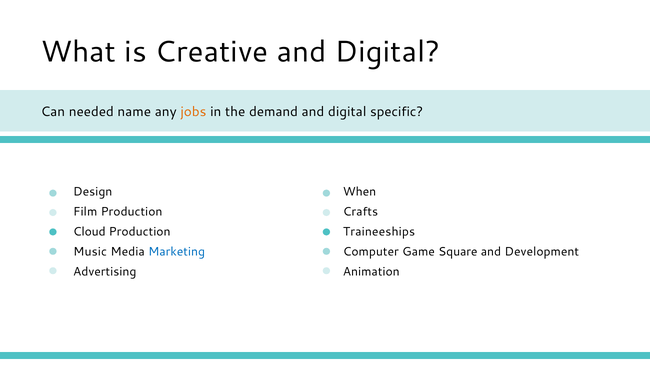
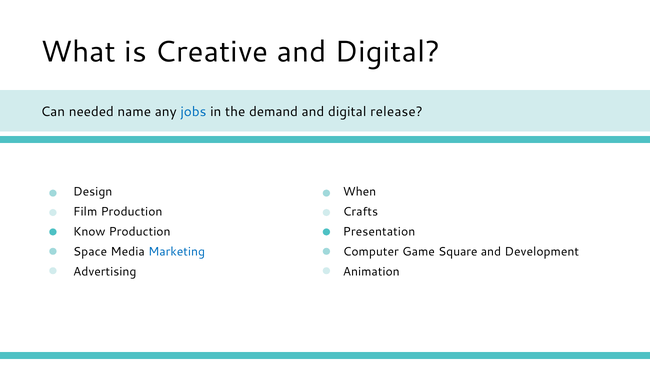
jobs colour: orange -> blue
specific: specific -> release
Cloud: Cloud -> Know
Traineeships: Traineeships -> Presentation
Music: Music -> Space
